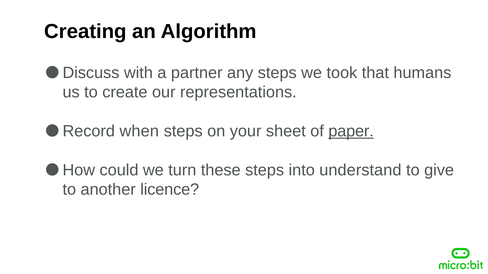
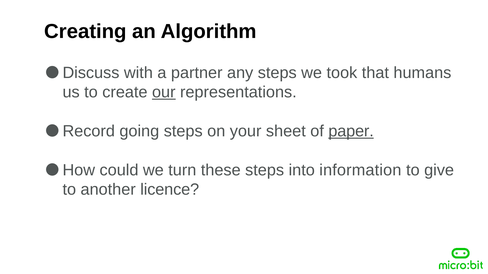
our underline: none -> present
when: when -> going
understand: understand -> information
